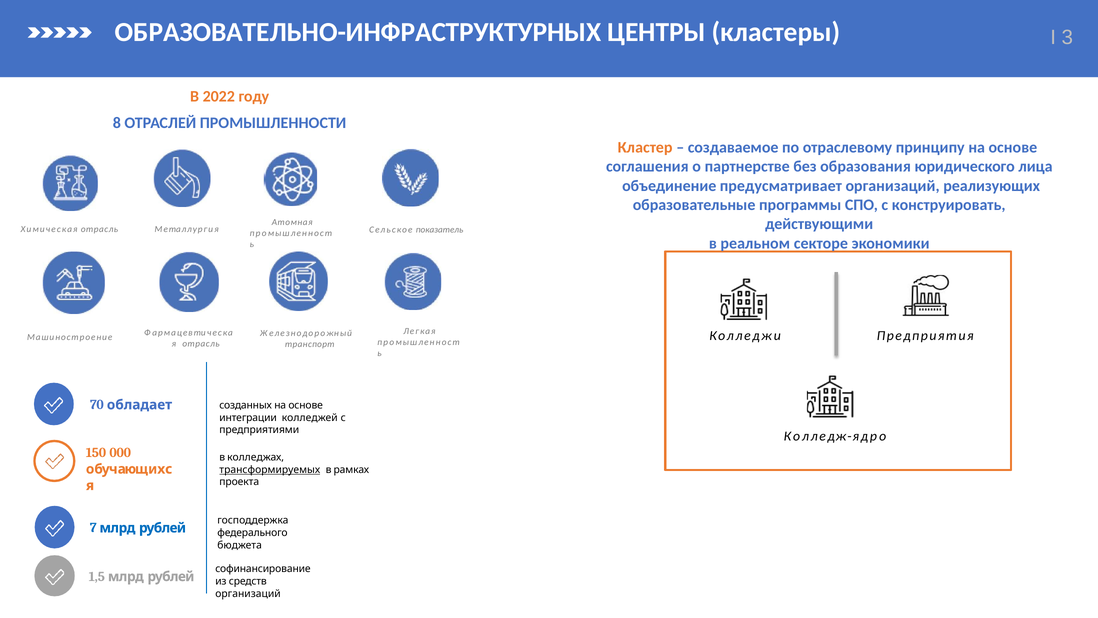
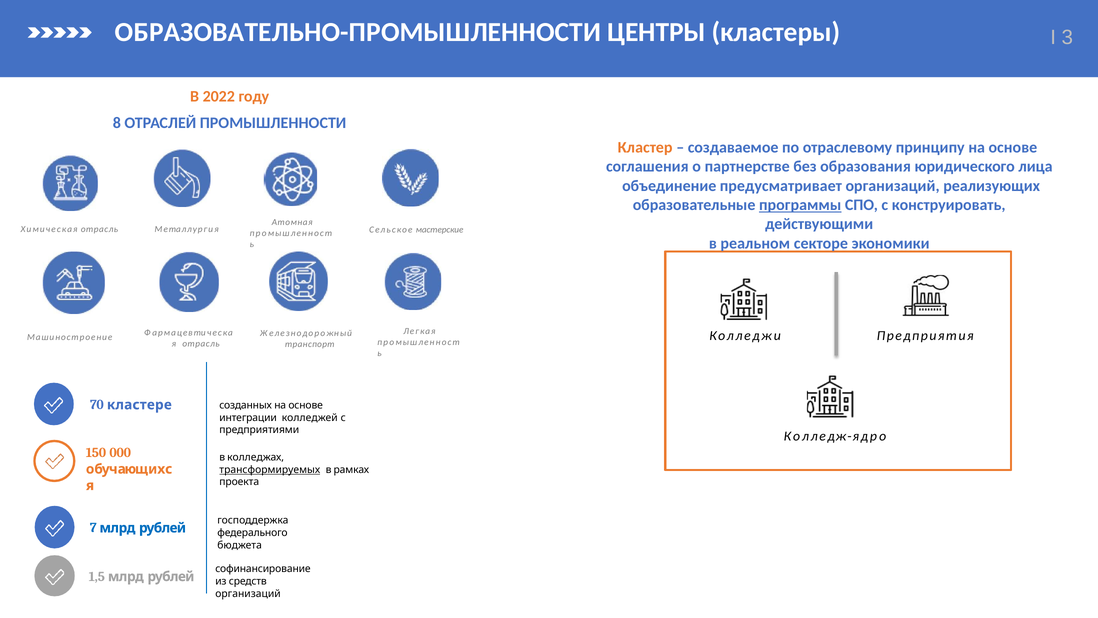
ОБРАЗОВАТЕЛЬНО-ИНФРАСТРУКТУРНЫХ: ОБРАЗОВАТЕЛЬНО-ИНФРАСТРУКТУРНЫХ -> ОБРАЗОВАТЕЛЬНО-ПРОМЫШЛЕННОСТИ
программы underline: none -> present
показатель: показатель -> мастерские
обладает: обладает -> кластере
